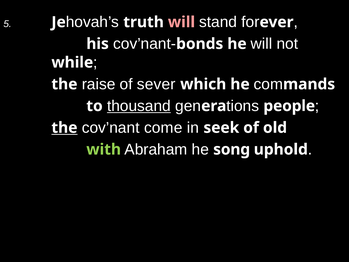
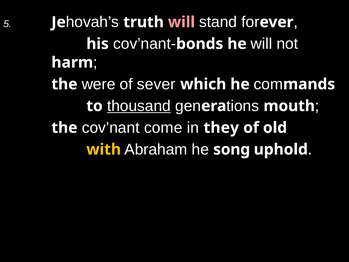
while: while -> harm
raise: raise -> were
people: people -> mouth
the at (64, 128) underline: present -> none
seek: seek -> they
with colour: light green -> yellow
